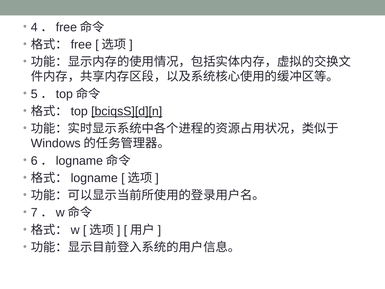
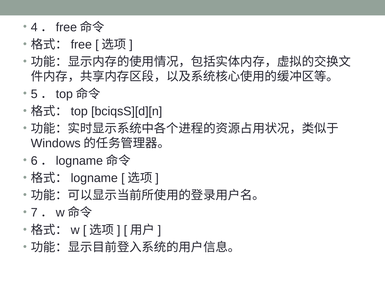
bciqsS][d][n underline: present -> none
